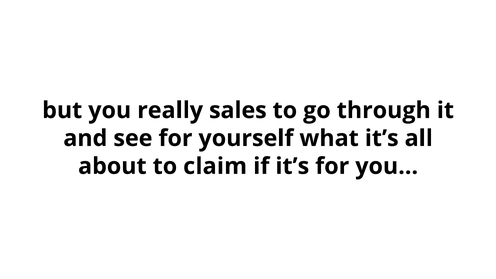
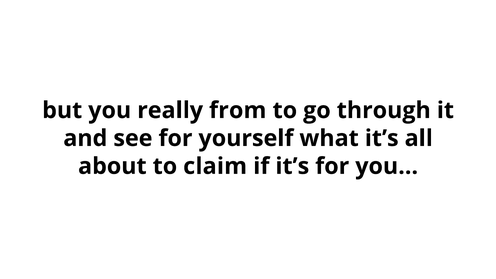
sales: sales -> from
